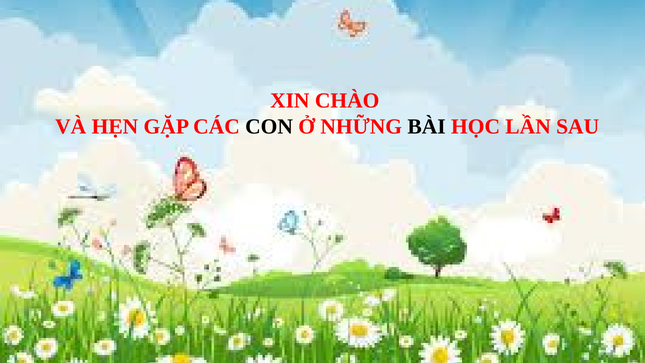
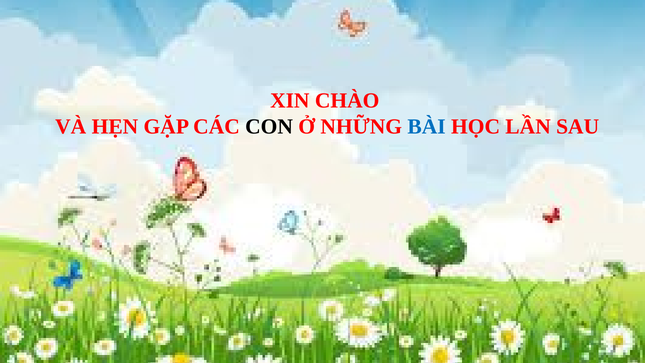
BÀI colour: black -> blue
